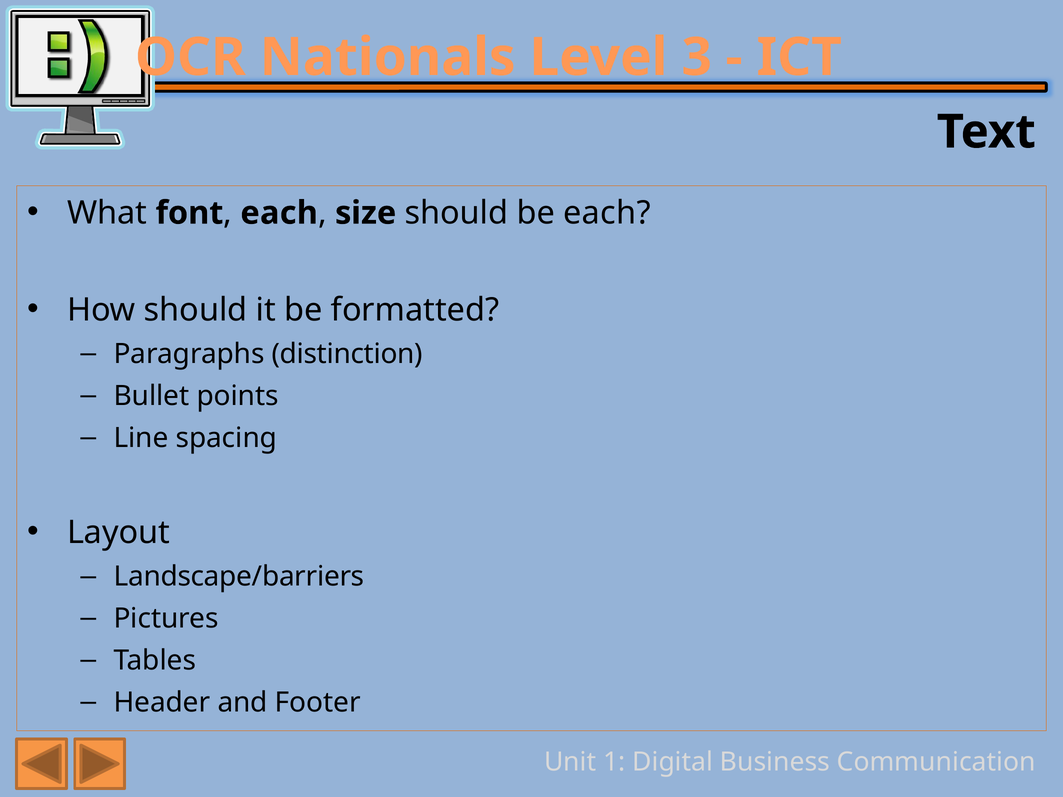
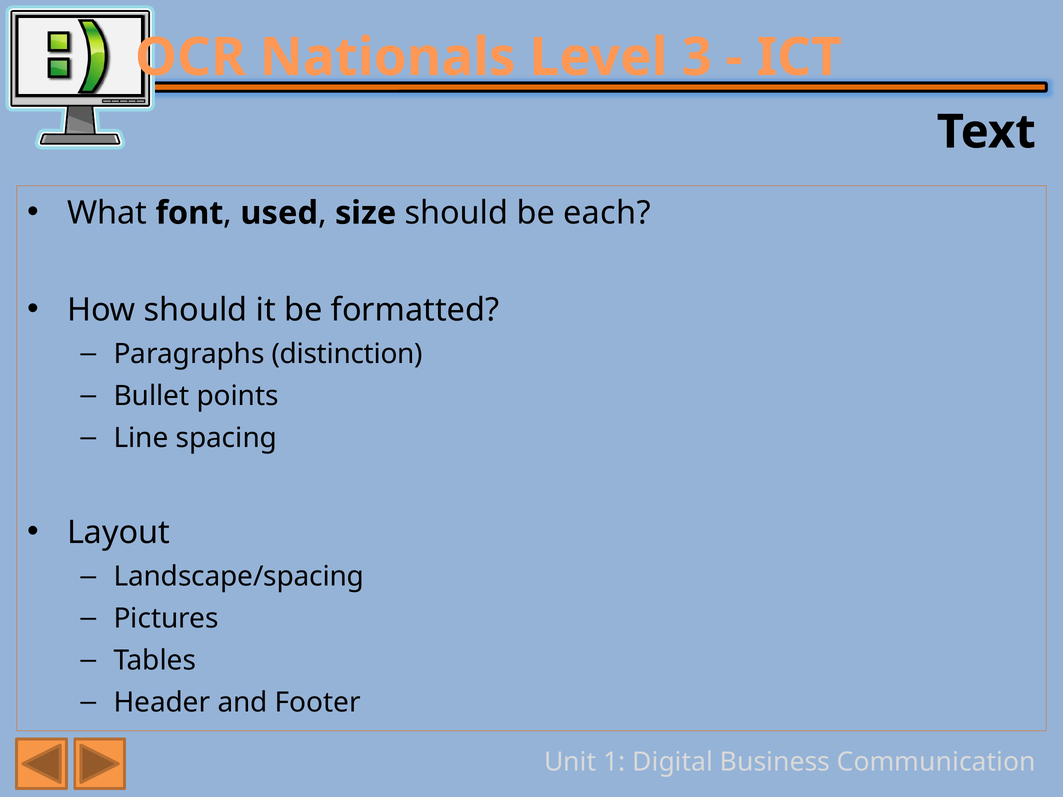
each at (279, 213): each -> used
Landscape/barriers: Landscape/barriers -> Landscape/spacing
